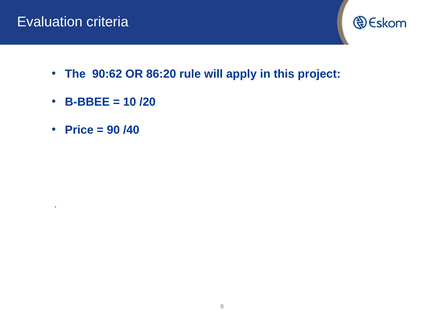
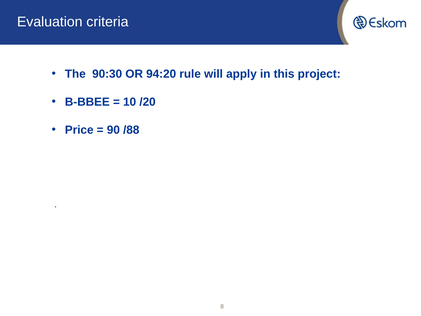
90:62: 90:62 -> 90:30
86:20: 86:20 -> 94:20
/40: /40 -> /88
